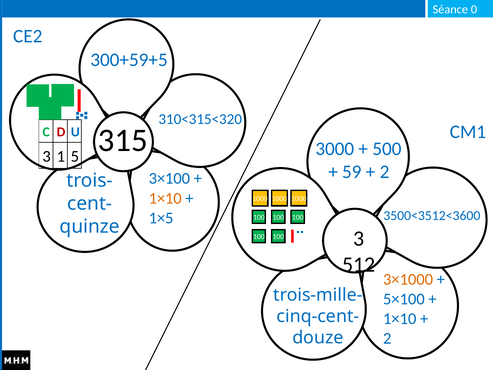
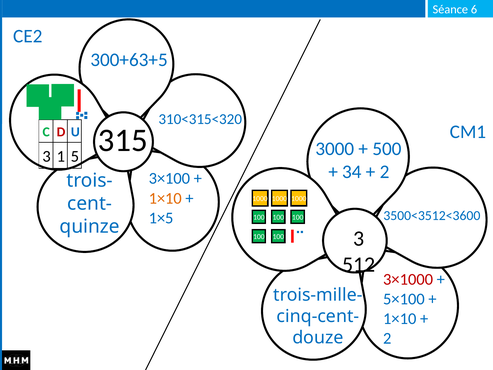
0: 0 -> 6
300+59+5: 300+59+5 -> 300+63+5
59: 59 -> 34
3×1000 colour: orange -> red
